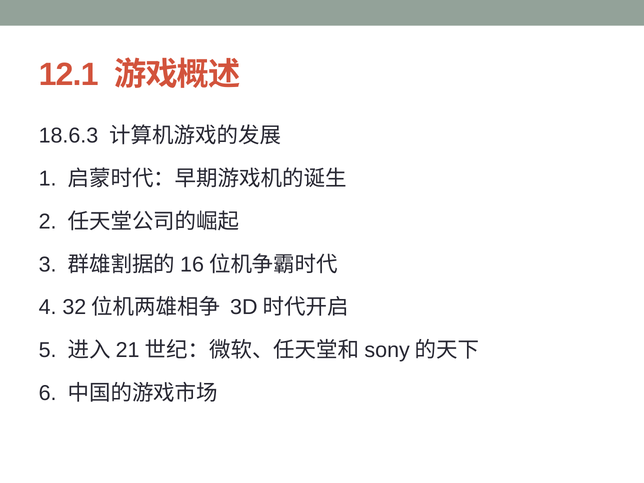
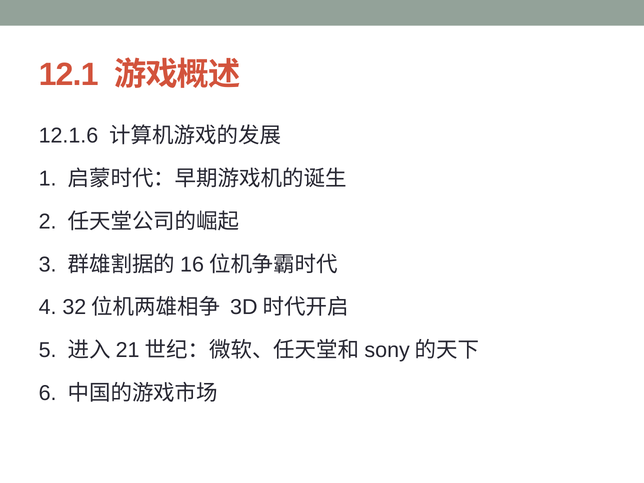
18.6.3: 18.6.3 -> 12.1.6
